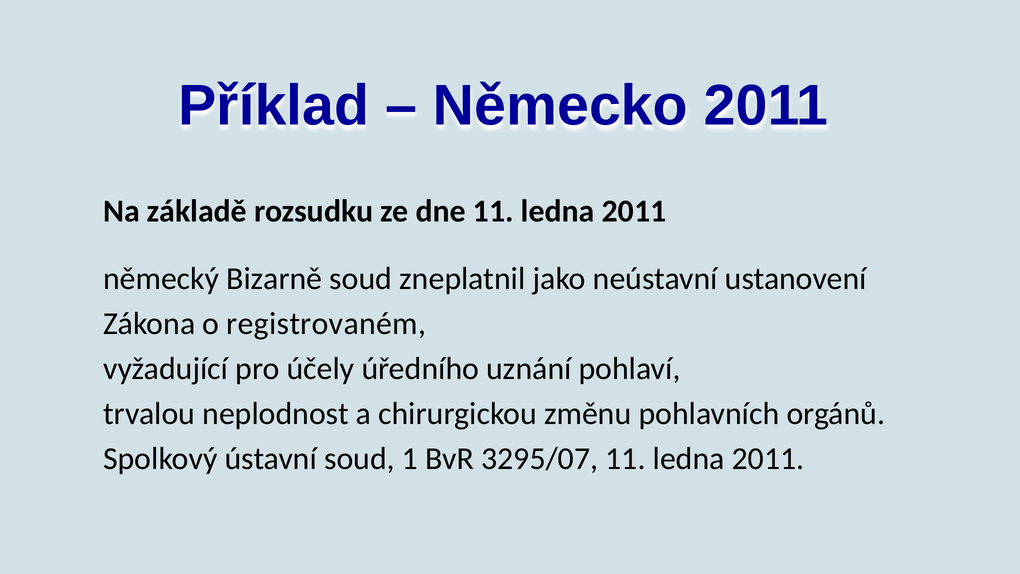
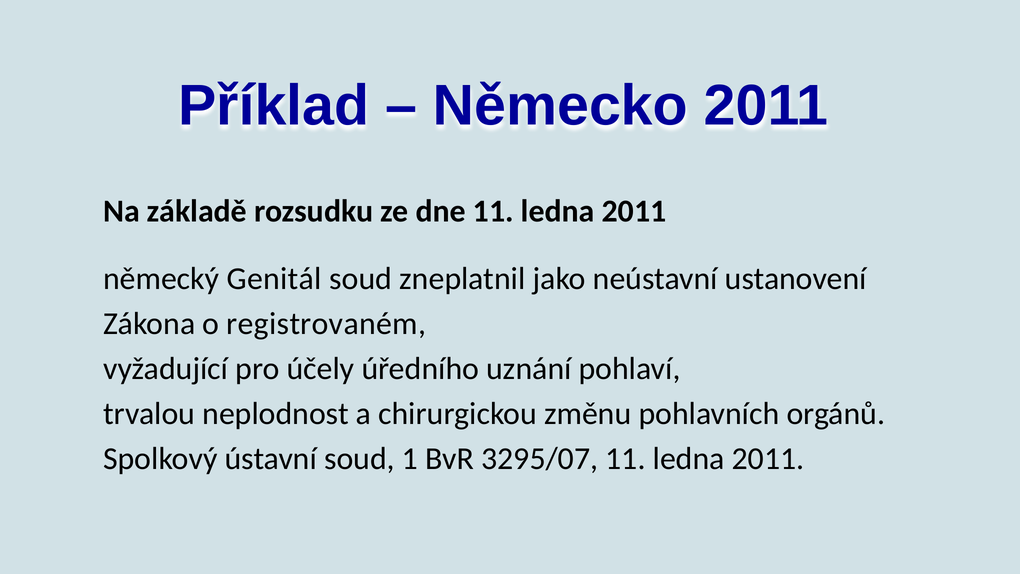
Bizarně: Bizarně -> Genitál
